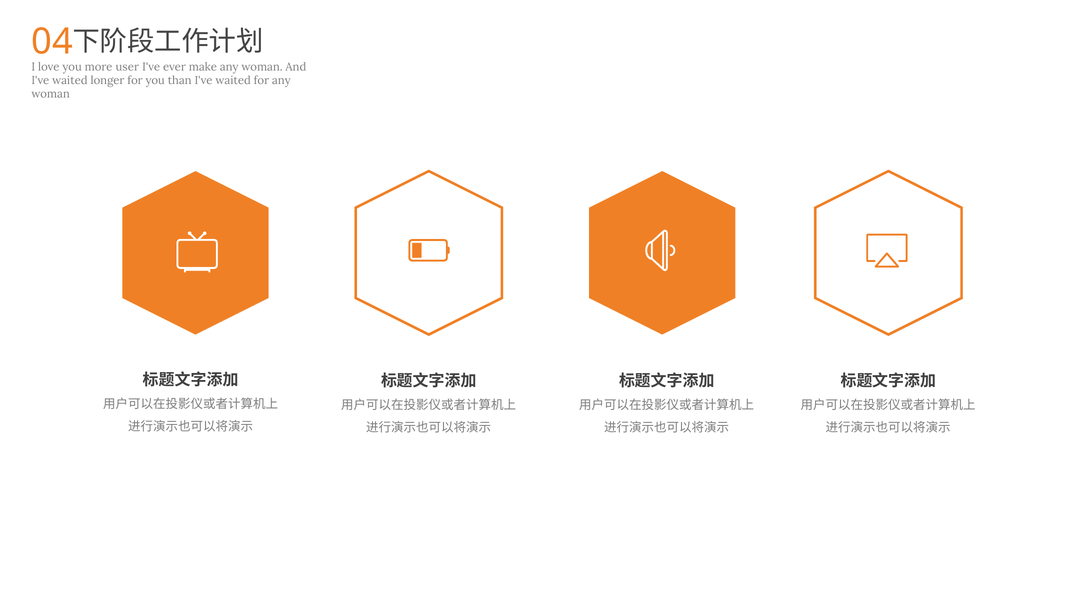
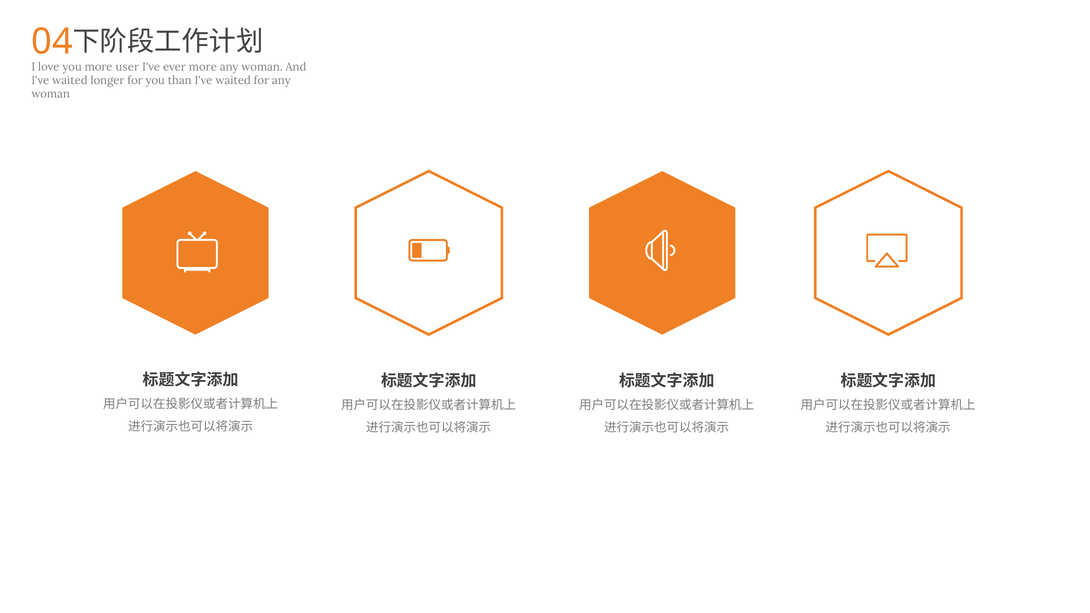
ever make: make -> more
